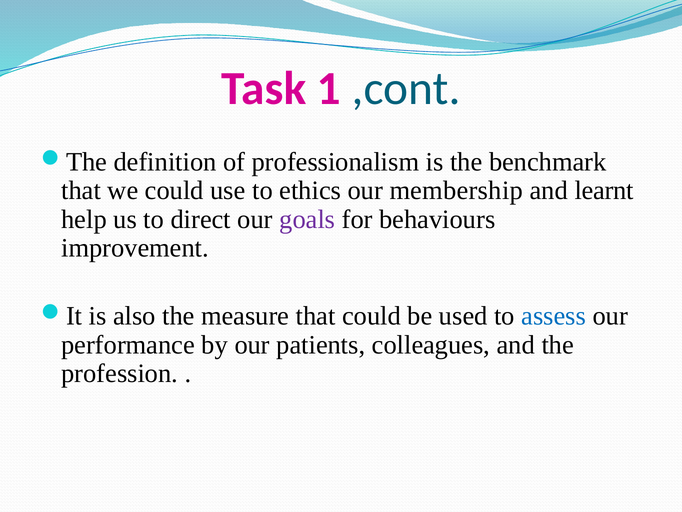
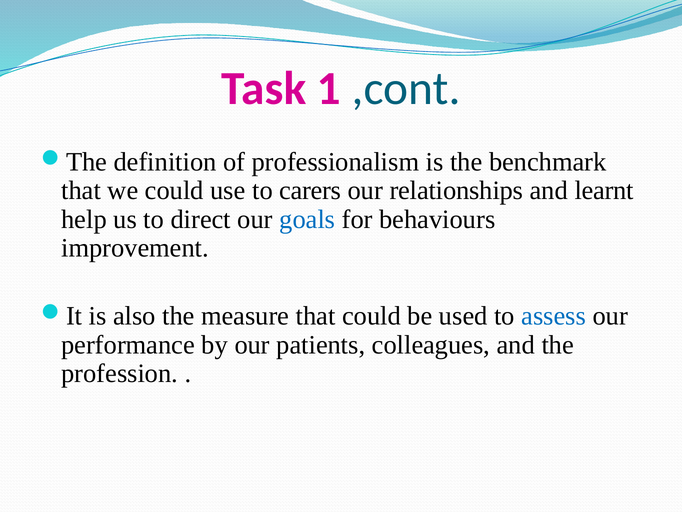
ethics: ethics -> carers
membership: membership -> relationships
goals colour: purple -> blue
